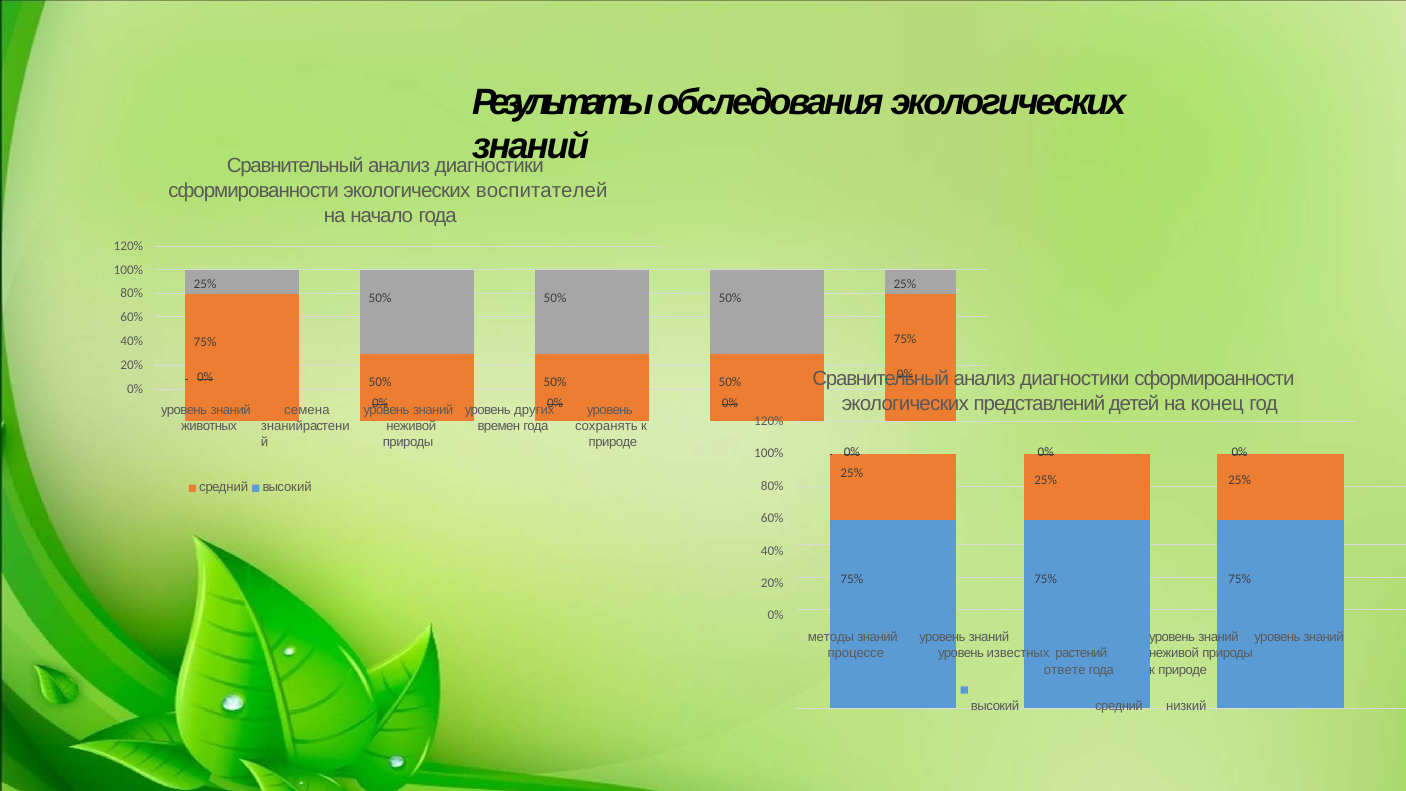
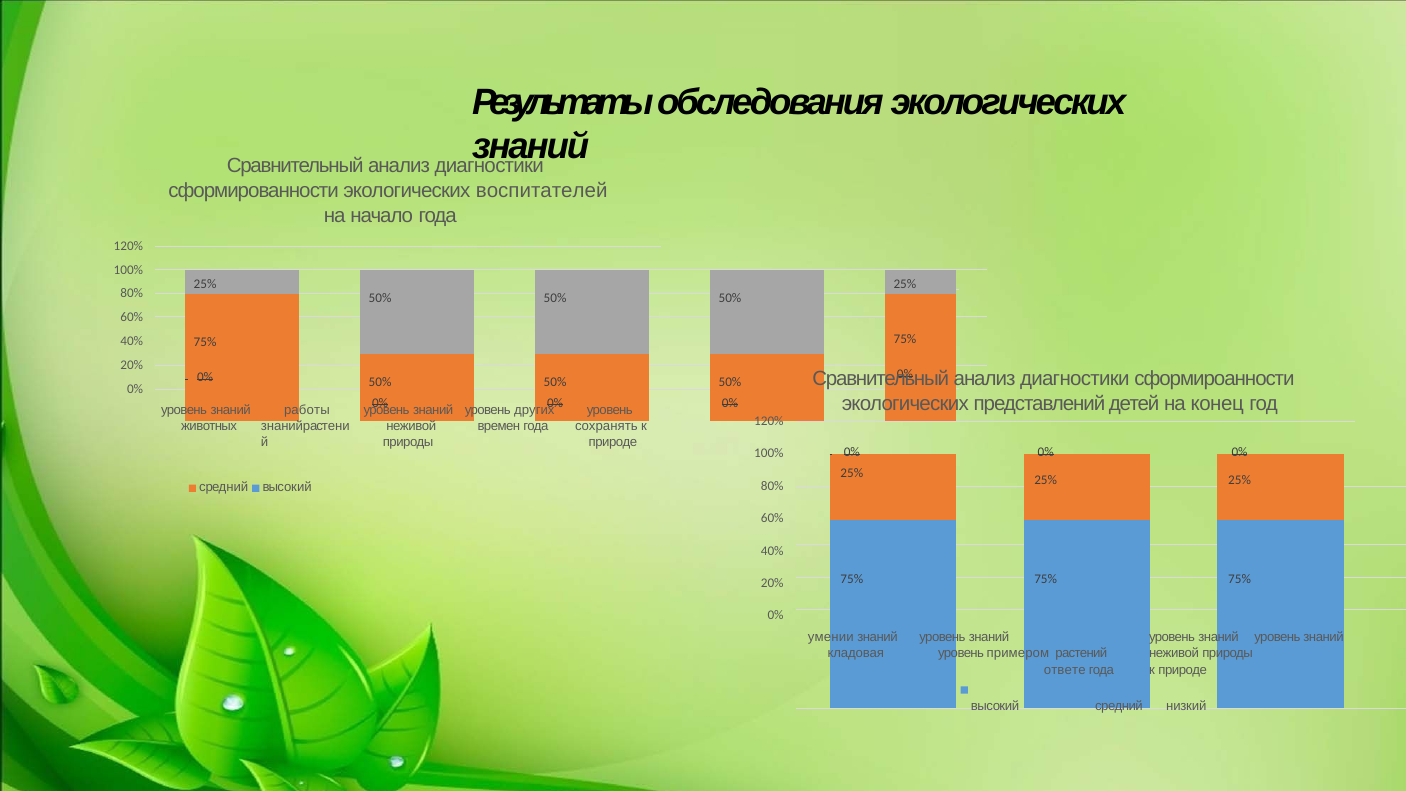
семена: семена -> работы
методы: методы -> умении
процессе: процессе -> кладовая
известных: известных -> примером
